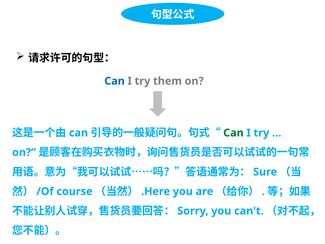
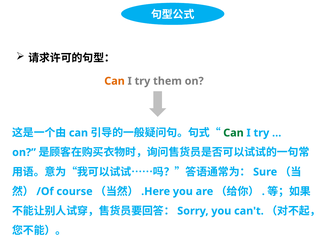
Can at (115, 81) colour: blue -> orange
